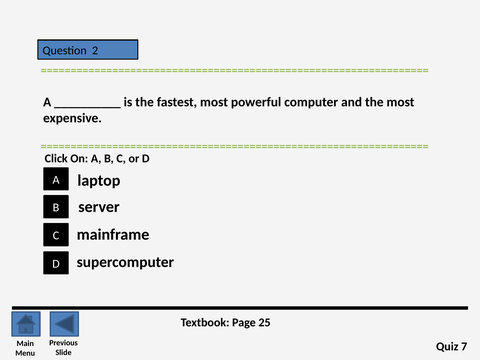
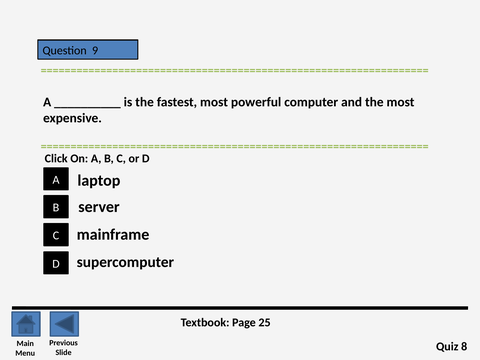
2: 2 -> 9
7: 7 -> 8
